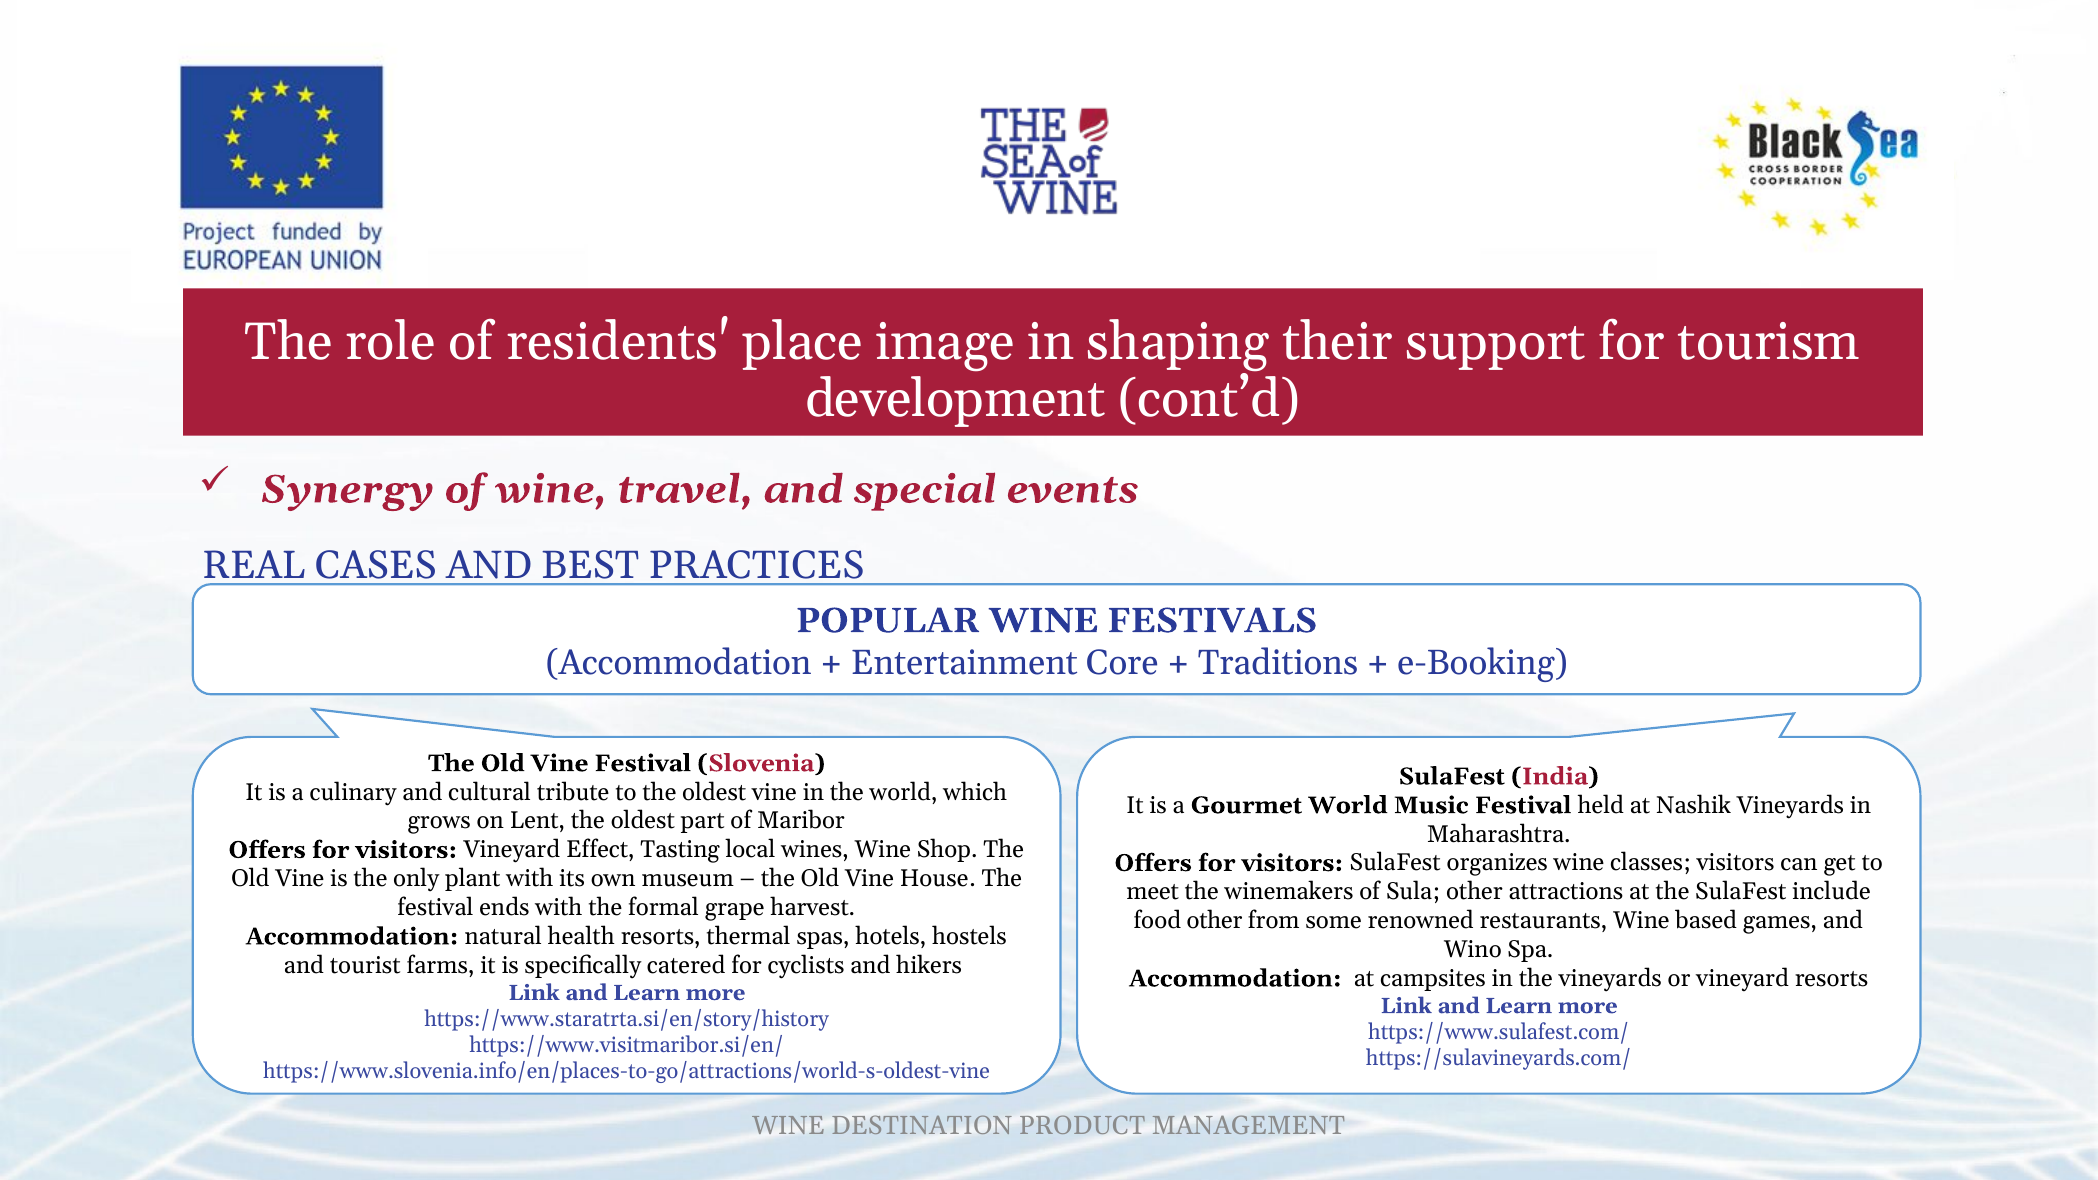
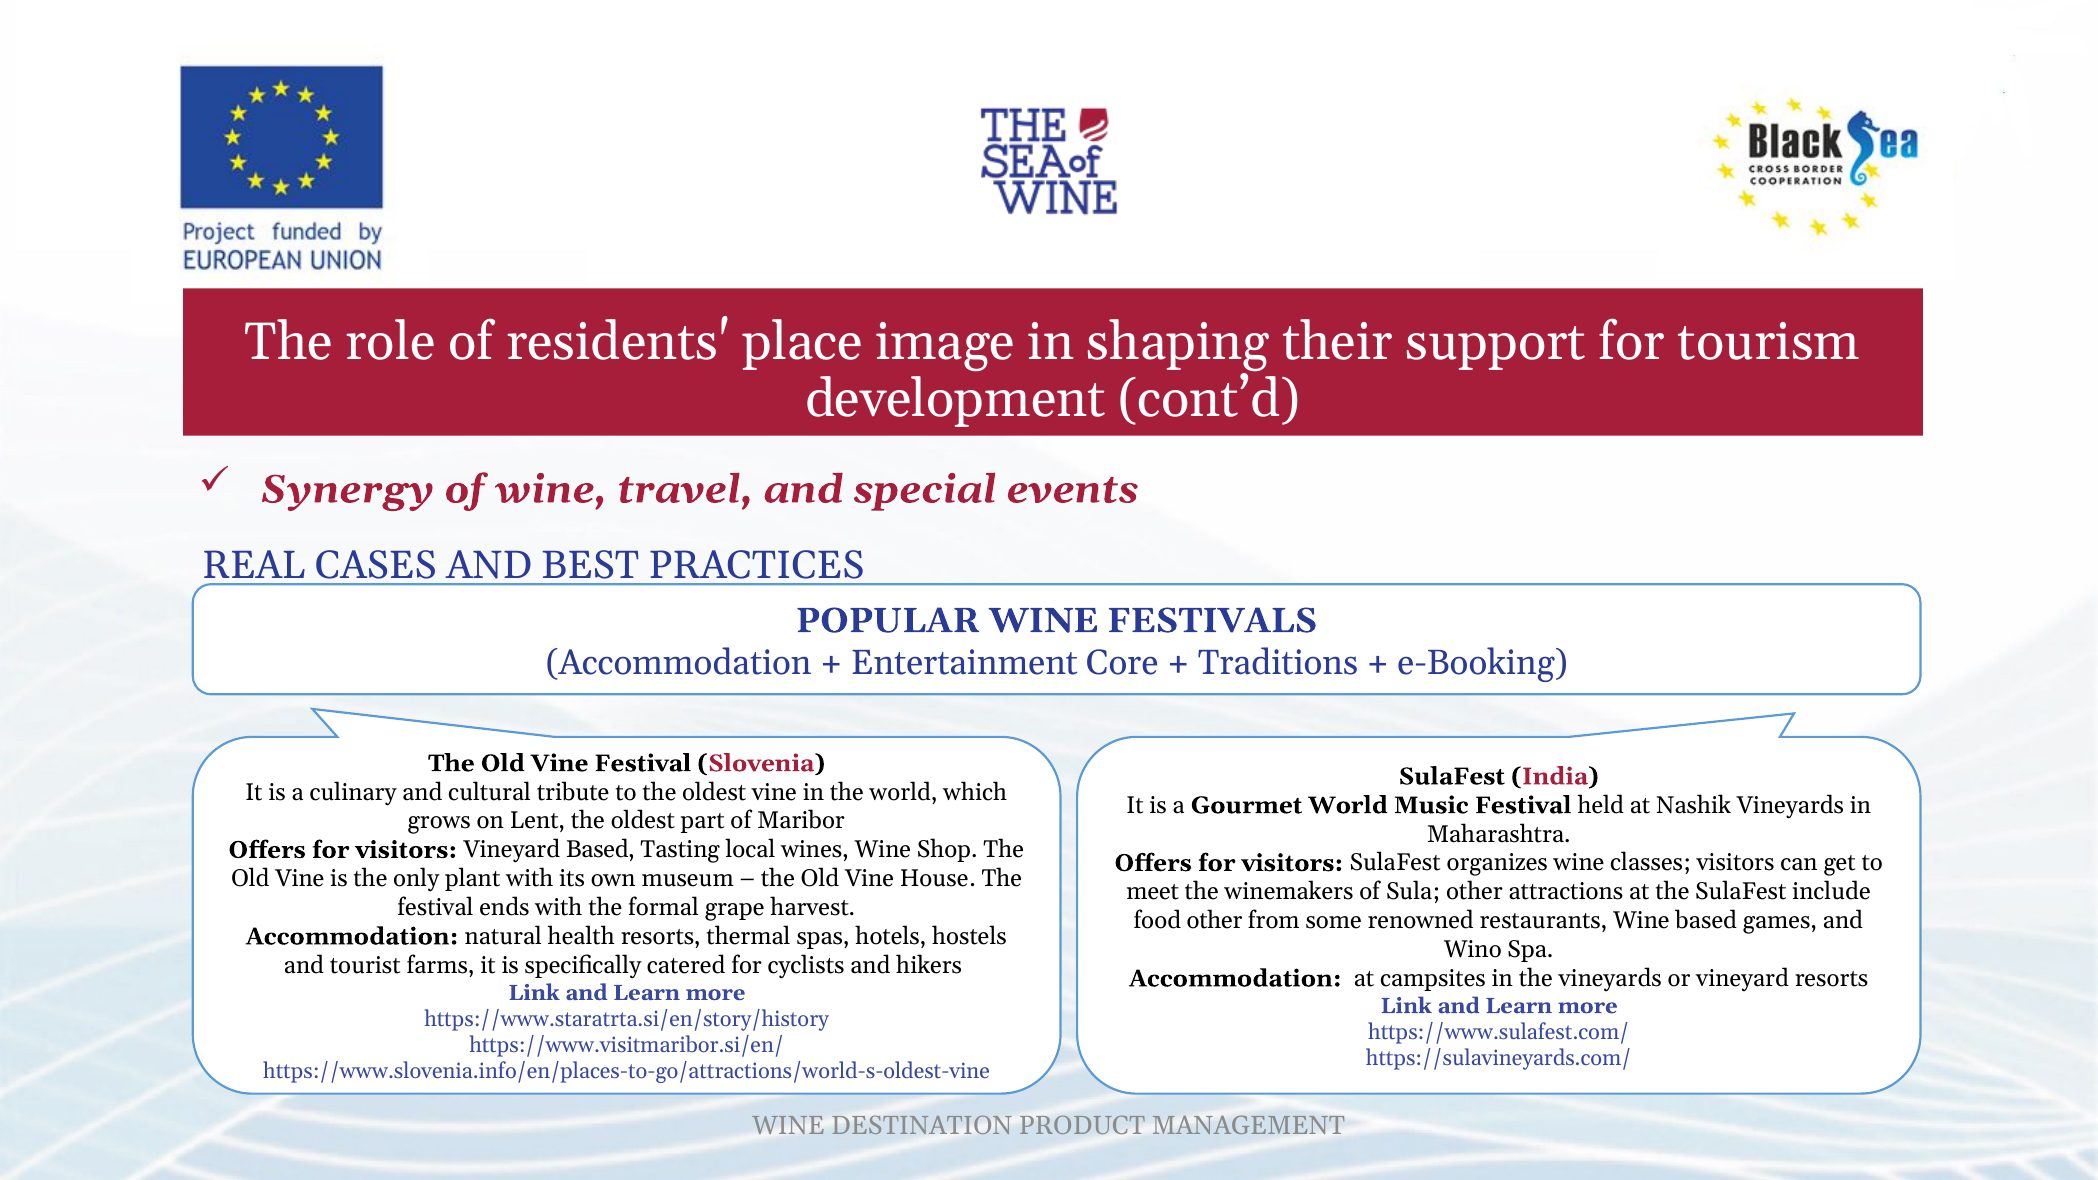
Vineyard Effect: Effect -> Based
